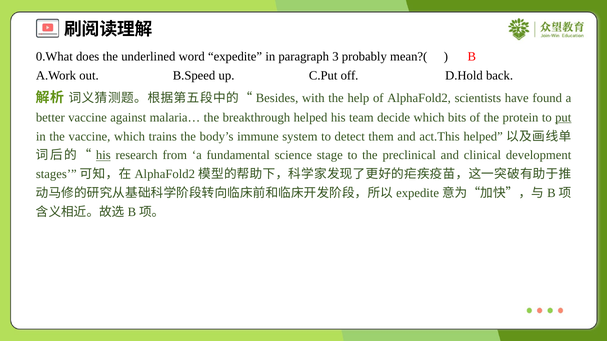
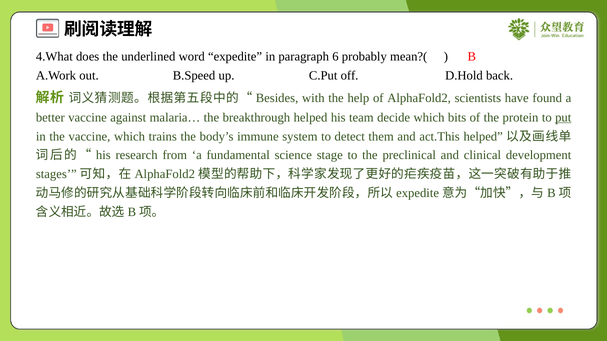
0.What: 0.What -> 4.What
3: 3 -> 6
his at (103, 156) underline: present -> none
